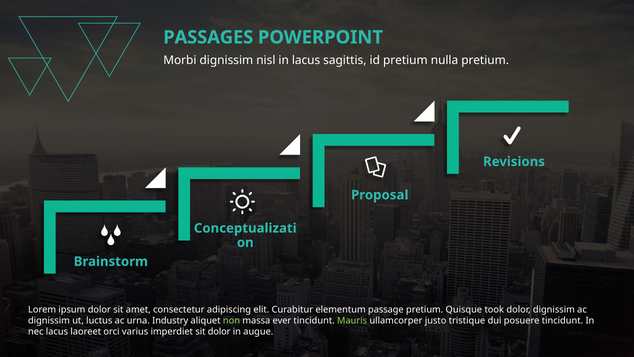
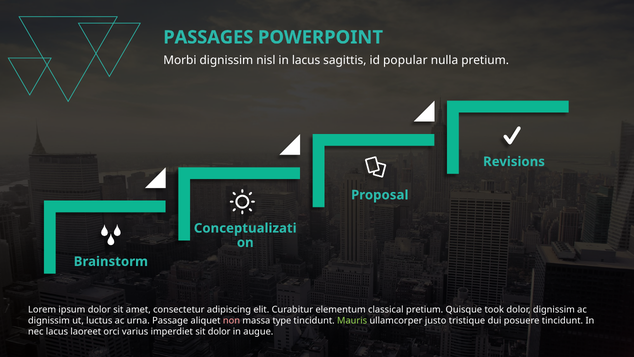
id pretium: pretium -> popular
passage: passage -> classical
Industry: Industry -> Passage
non colour: light green -> pink
ever: ever -> type
